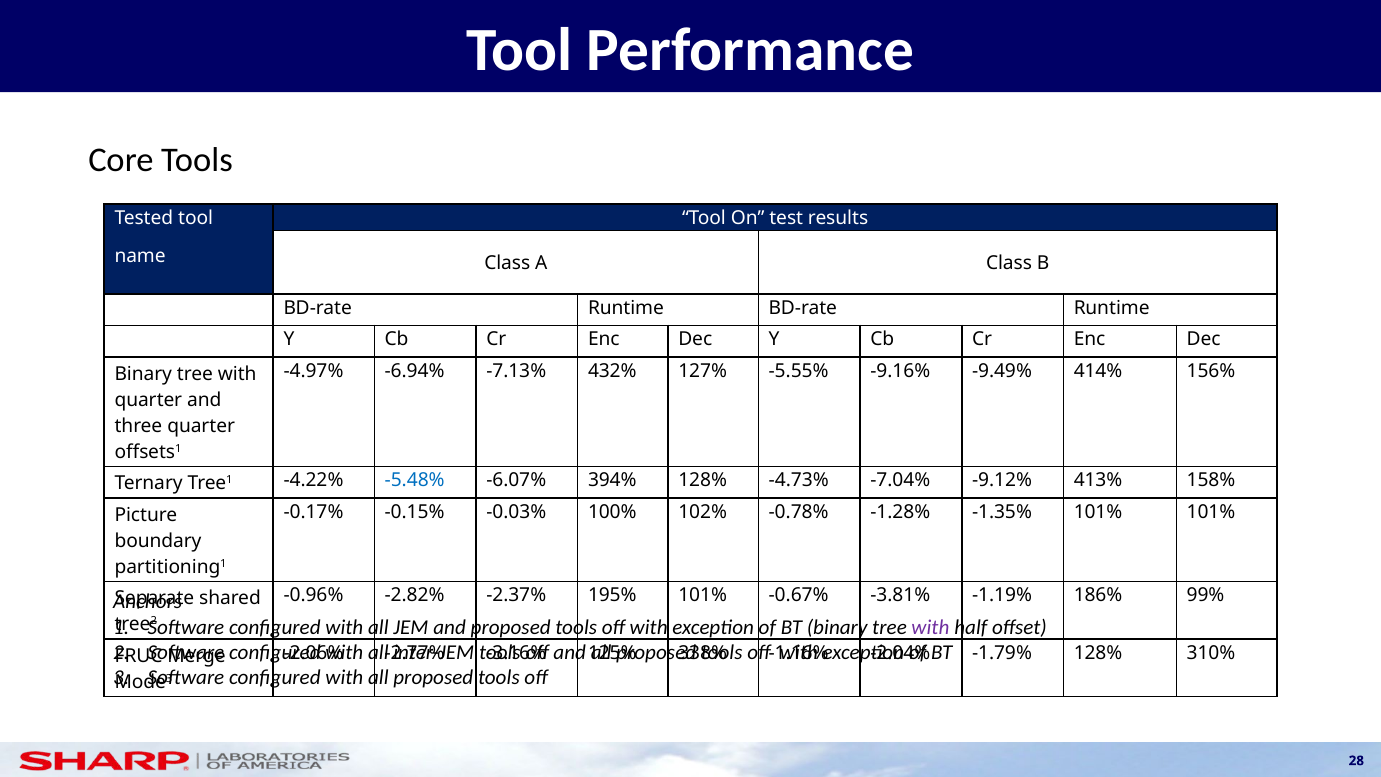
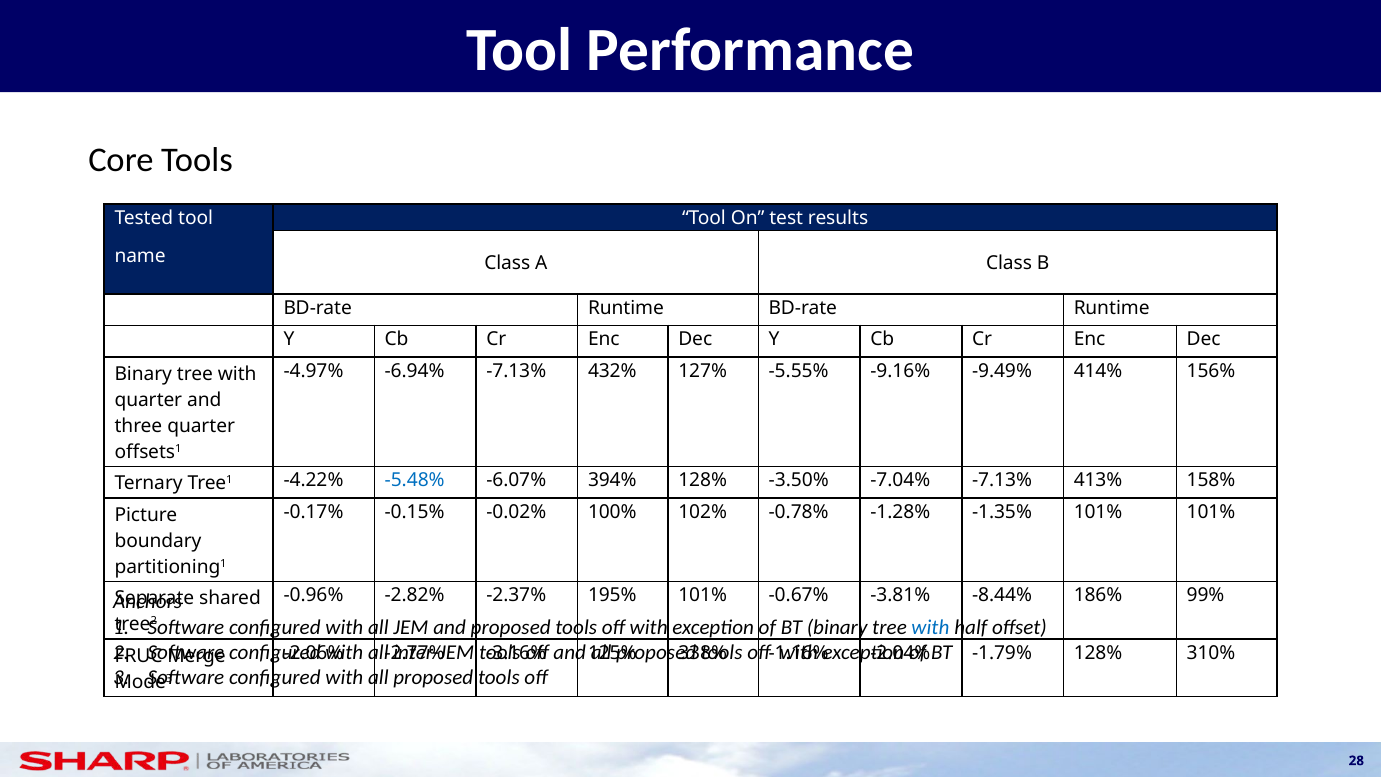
-4.73%: -4.73% -> -3.50%
-7.04% -9.12%: -9.12% -> -7.13%
-0.03%: -0.03% -> -0.02%
-1.19%: -1.19% -> -8.44%
with at (930, 627) colour: purple -> blue
